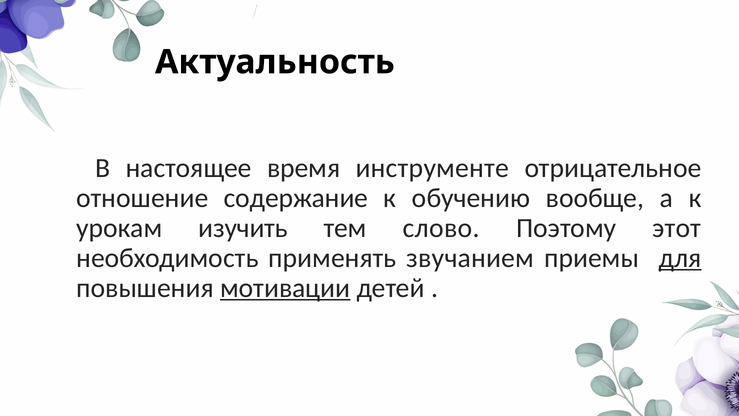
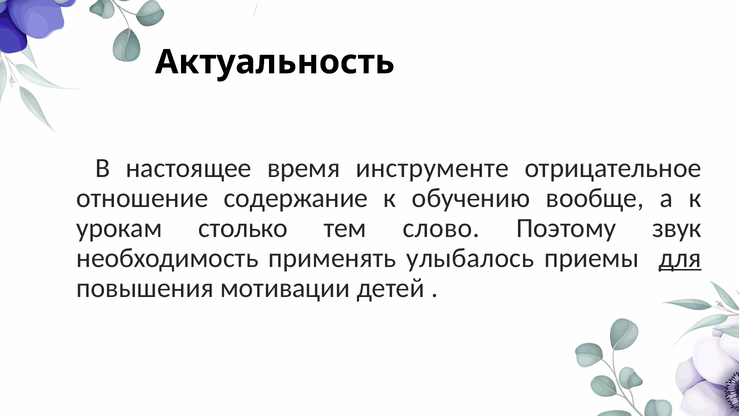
изучить: изучить -> столько
этот: этот -> звук
звучанием: звучанием -> улыбалось
мотивации underline: present -> none
